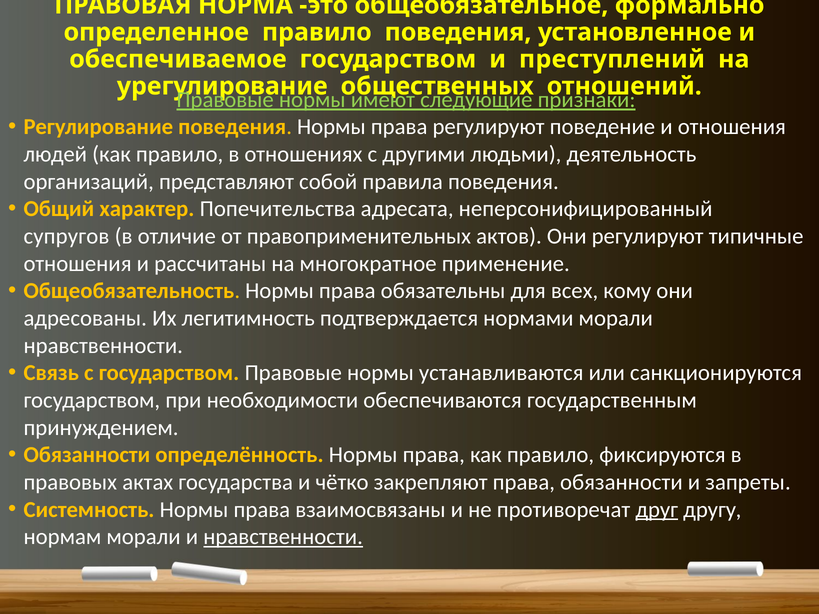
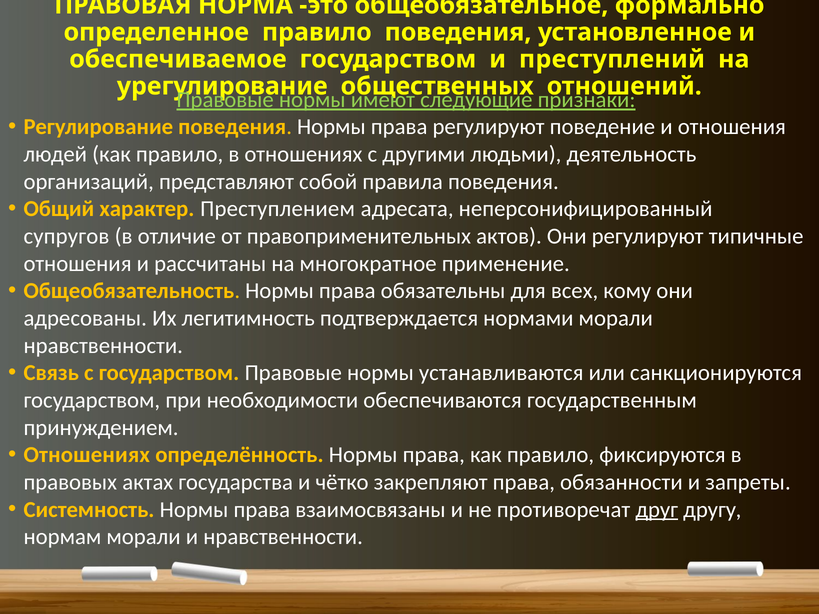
Попечительства: Попечительства -> Преступлением
Обязанности at (87, 455): Обязанности -> Отношениях
нравственности at (283, 537) underline: present -> none
